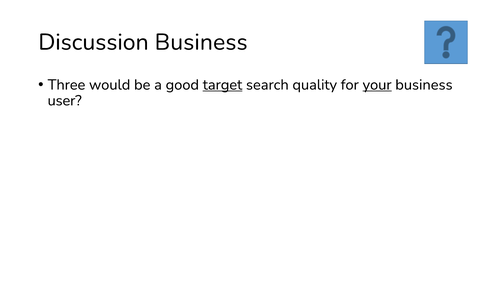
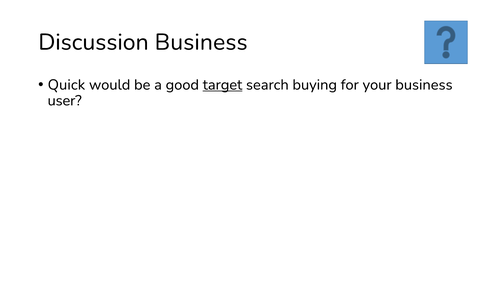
Three: Three -> Quick
quality: quality -> buying
your underline: present -> none
